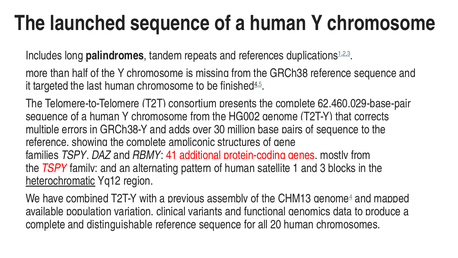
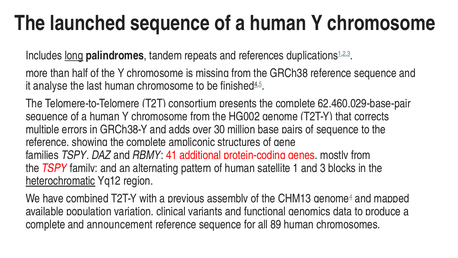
long underline: none -> present
targeted: targeted -> analyse
distinguishable: distinguishable -> announcement
20: 20 -> 89
